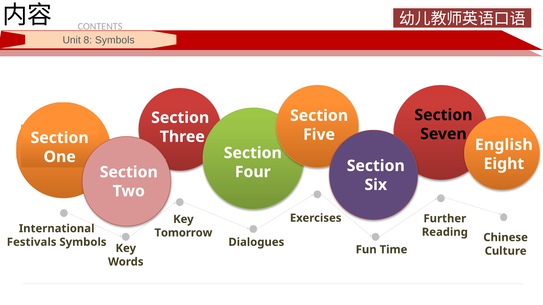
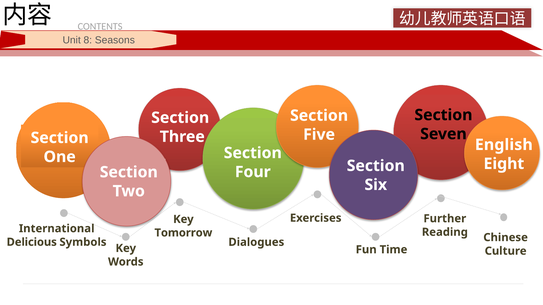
8 Symbols: Symbols -> Seasons
Festivals: Festivals -> Delicious
